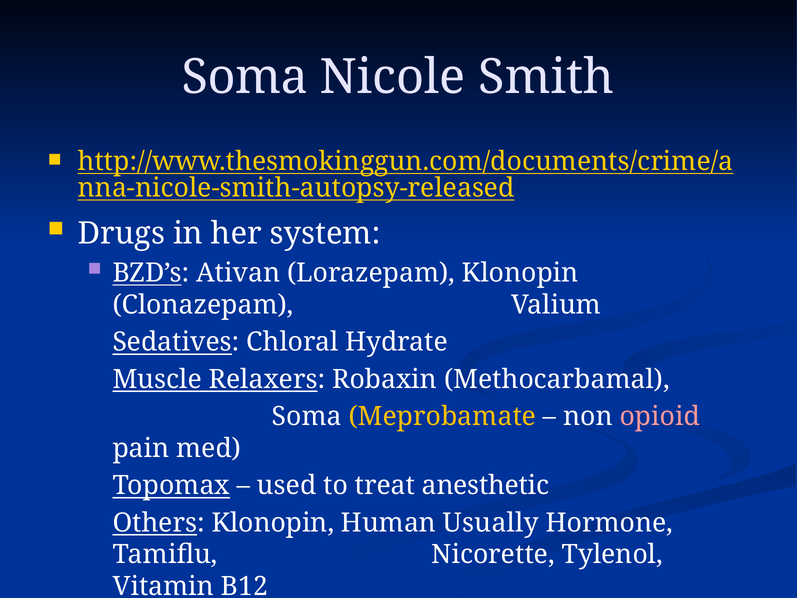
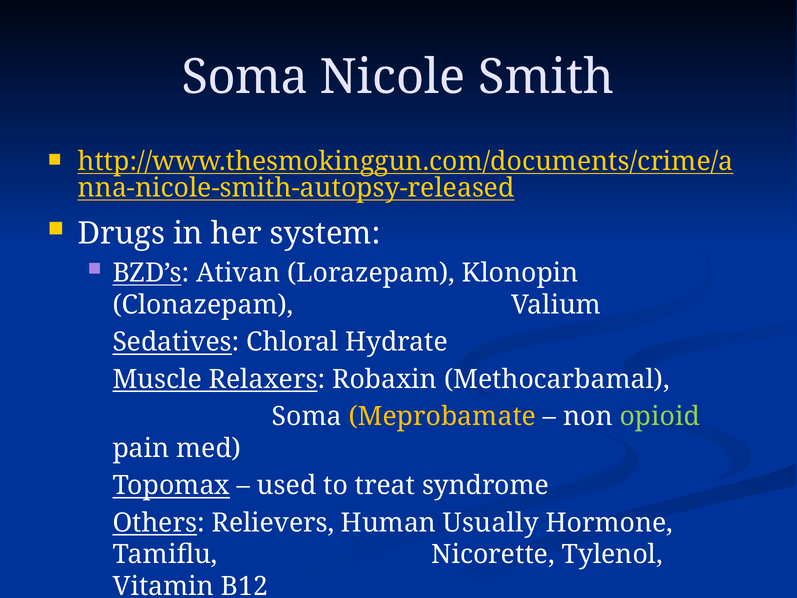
opioid colour: pink -> light green
anesthetic: anesthetic -> syndrome
Others Klonopin: Klonopin -> Relievers
